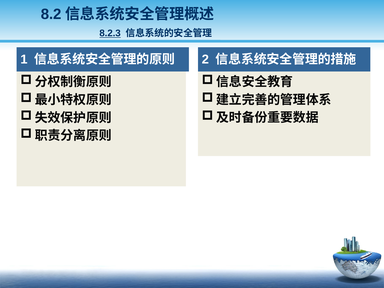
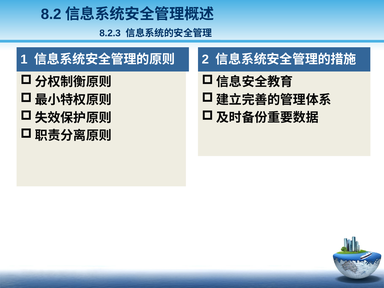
8.2.3 underline: present -> none
